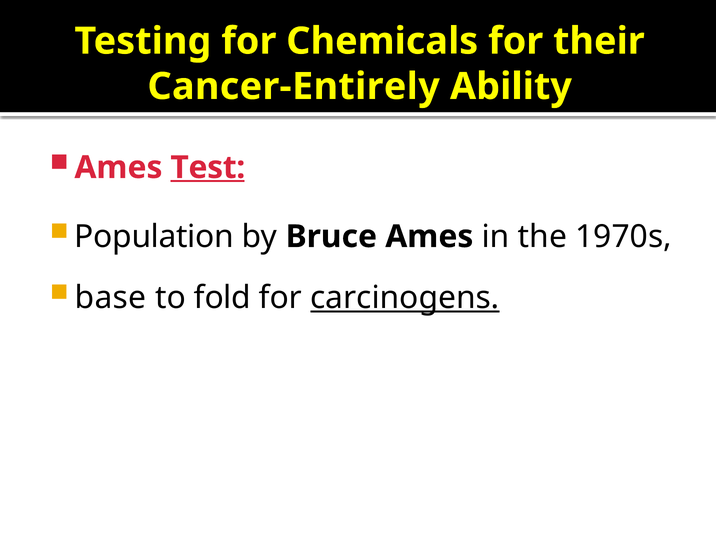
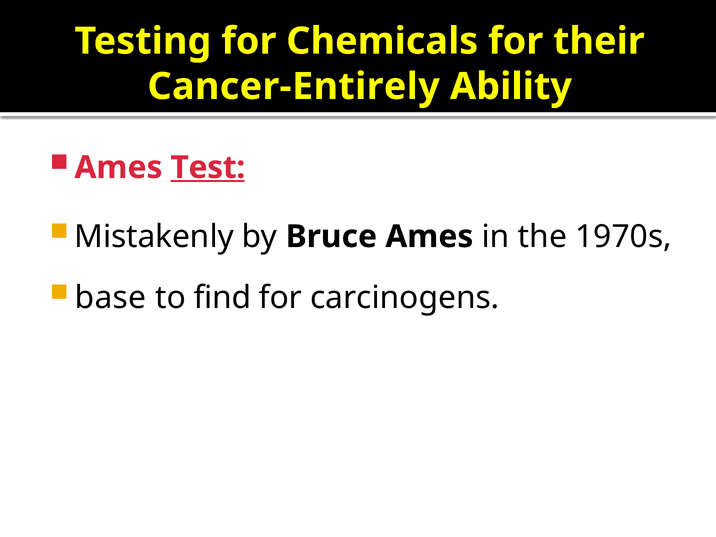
Population: Population -> Mistakenly
fold: fold -> find
carcinogens underline: present -> none
